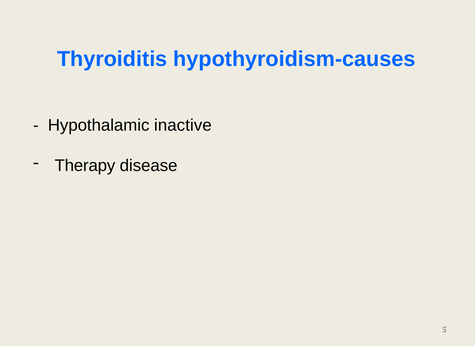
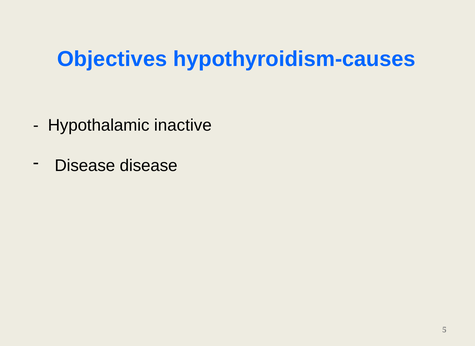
Thyroiditis: Thyroiditis -> Objectives
Therapy at (85, 165): Therapy -> Disease
